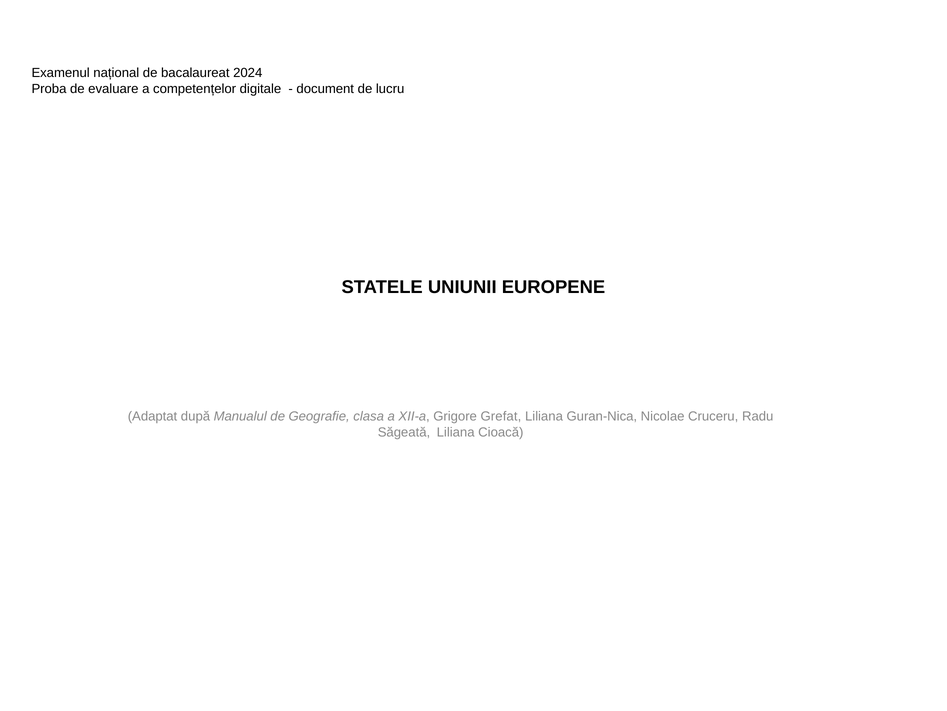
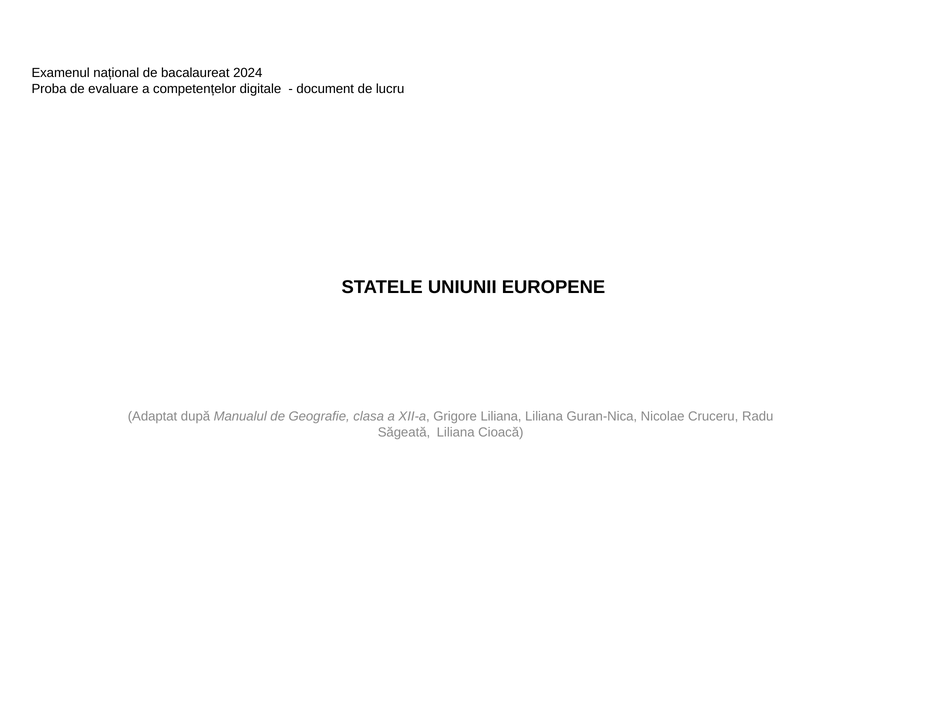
Grigore Grefat: Grefat -> Liliana
